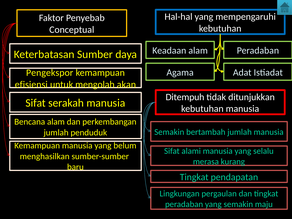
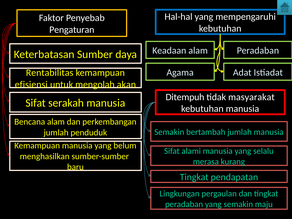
Conceptual: Conceptual -> Pengaturan
Pengekspor: Pengekspor -> Rentabilitas
ditunjukkan: ditunjukkan -> masyarakat
